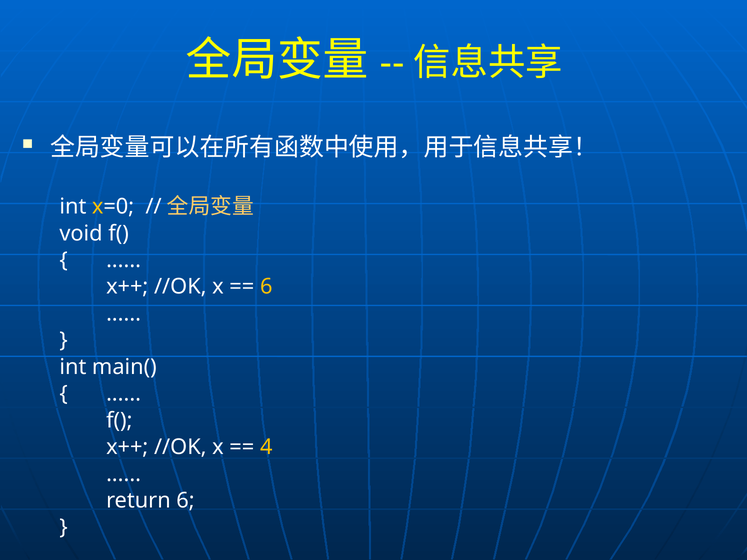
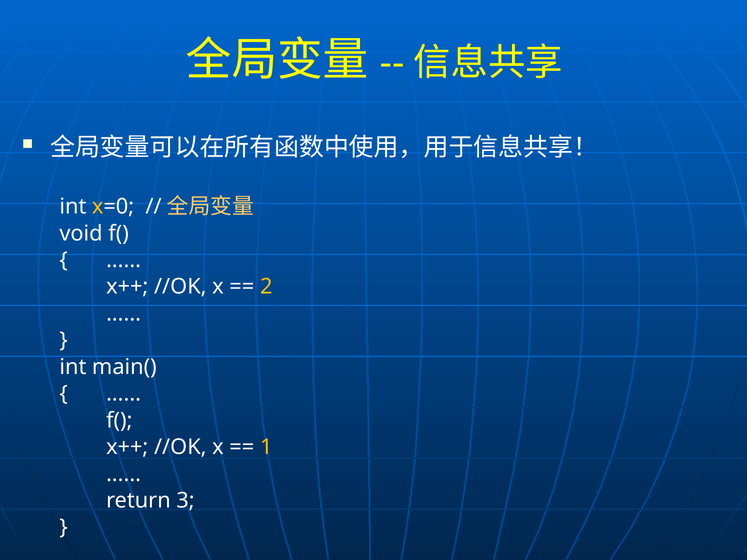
6 at (266, 287): 6 -> 2
4: 4 -> 1
return 6: 6 -> 3
